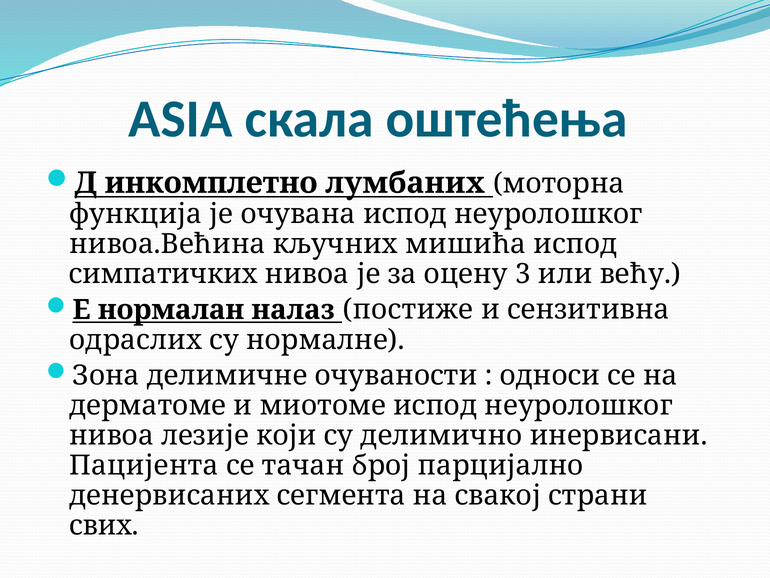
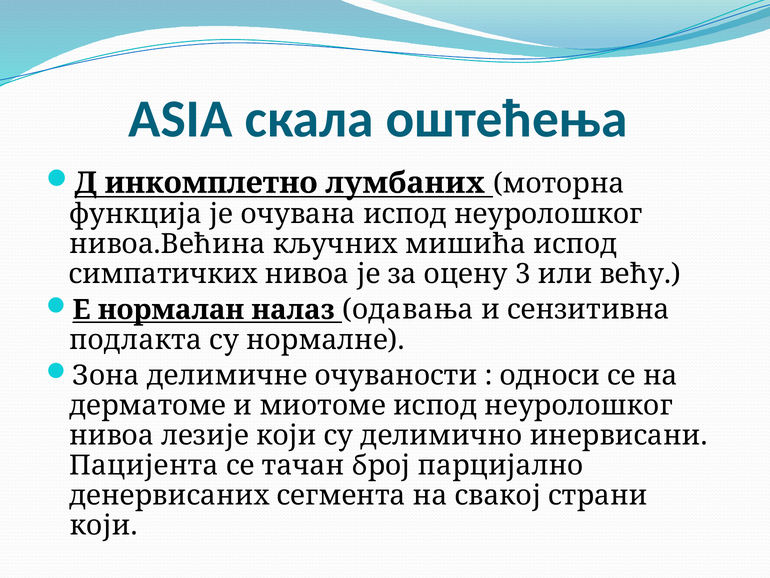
постиже: постиже -> одавања
одраслих: одраслих -> подлакта
свих at (104, 525): свих -> који
